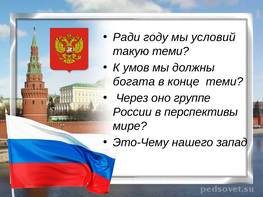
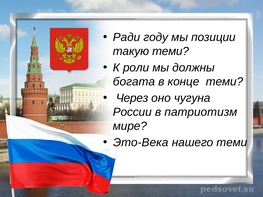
условий: условий -> позиции
умов: умов -> роли
группе: группе -> чугуна
перспективы: перспективы -> патриотизм
Это-Чему: Это-Чему -> Это-Века
нашего запад: запад -> теми
